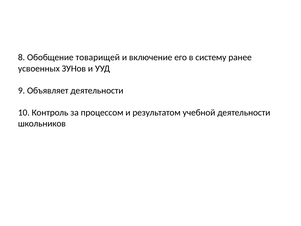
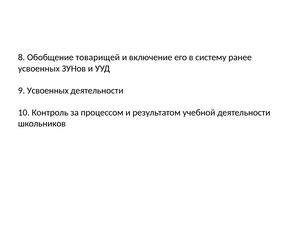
9 Объявляет: Объявляет -> Усвоенных
